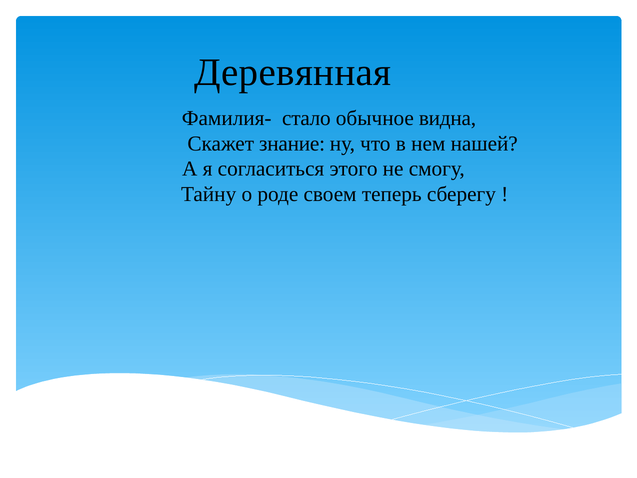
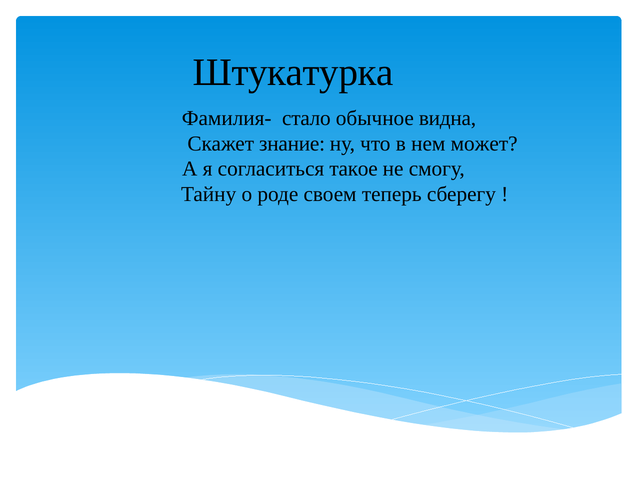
Деревянная: Деревянная -> Штукатурка
нашей: нашей -> может
этого: этого -> такое
